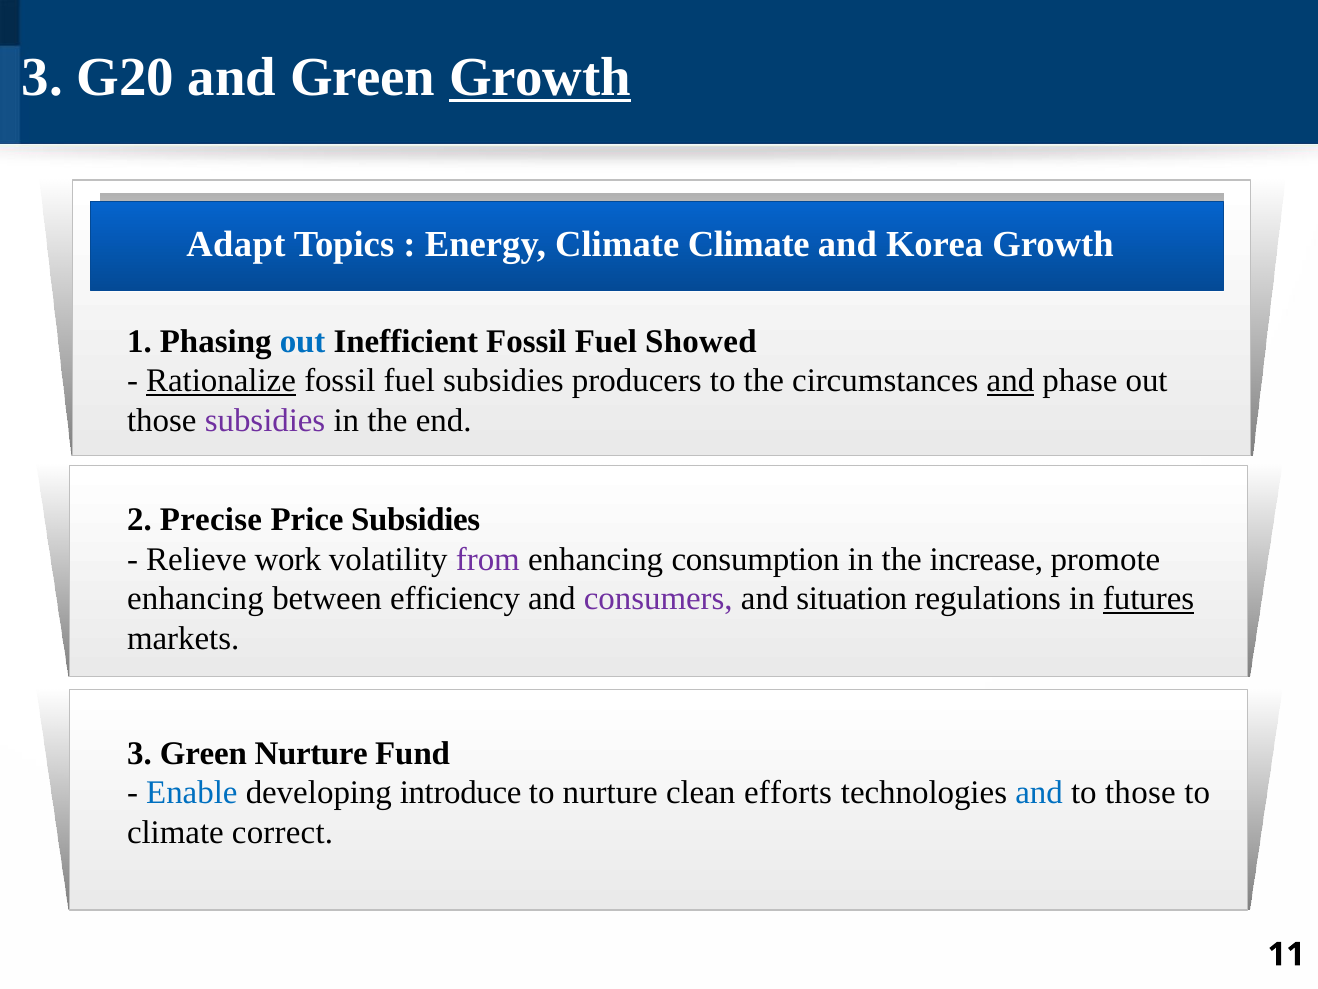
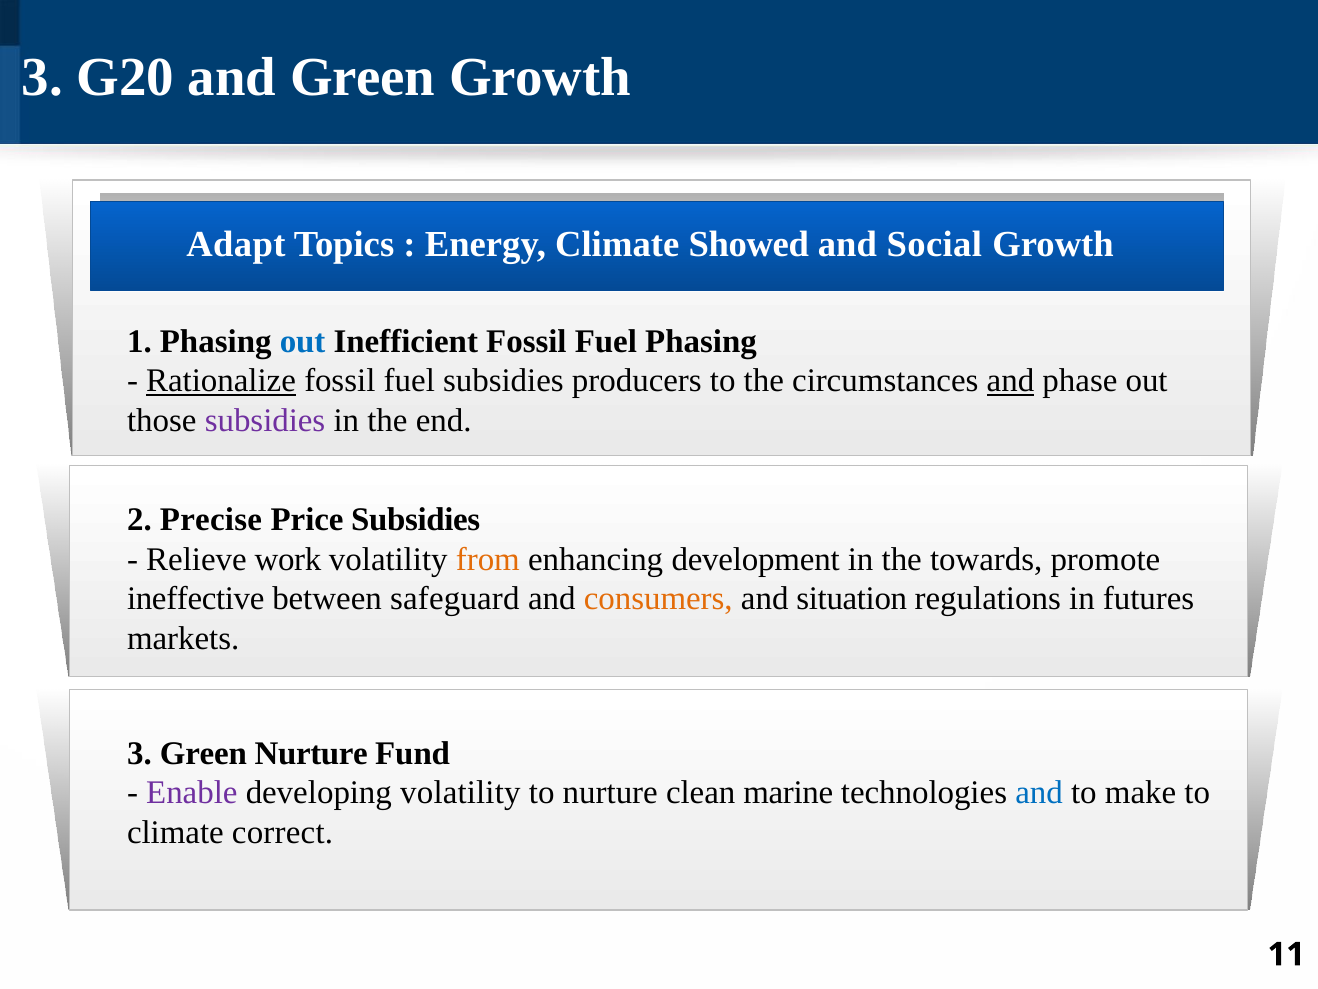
Growth at (540, 77) underline: present -> none
Climate Climate: Climate -> Showed
Korea: Korea -> Social
Fuel Showed: Showed -> Phasing
from colour: purple -> orange
consumption: consumption -> development
increase: increase -> towards
enhancing at (195, 599): enhancing -> ineffective
efficiency: efficiency -> safeguard
consumers colour: purple -> orange
futures underline: present -> none
Enable colour: blue -> purple
developing introduce: introduce -> volatility
efforts: efforts -> marine
to those: those -> make
